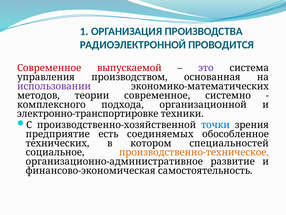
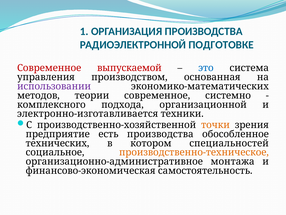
ПРОВОДИТСЯ: ПРОВОДИТСЯ -> ПОДГОТОВКЕ
это colour: purple -> blue
электронно-транспортировке: электронно-транспортировке -> электронно-изготавливается
точки colour: blue -> orange
есть соединяемых: соединяемых -> производства
развитие: развитие -> монтажа
